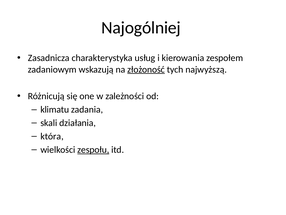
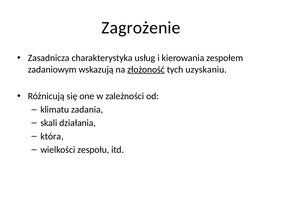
Najogólniej: Najogólniej -> Zagrożenie
najwyższą: najwyższą -> uzyskaniu
zespołu underline: present -> none
